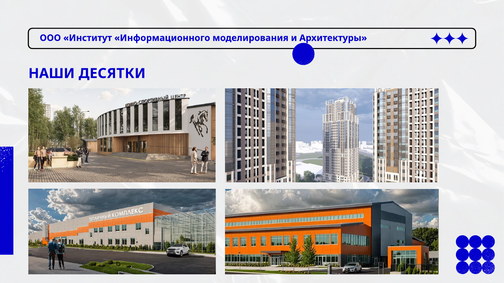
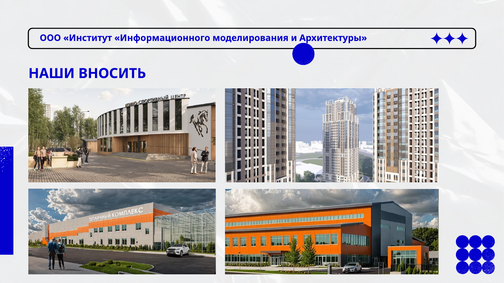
ДЕСЯТКИ: ДЕСЯТКИ -> ВНОСИТЬ
